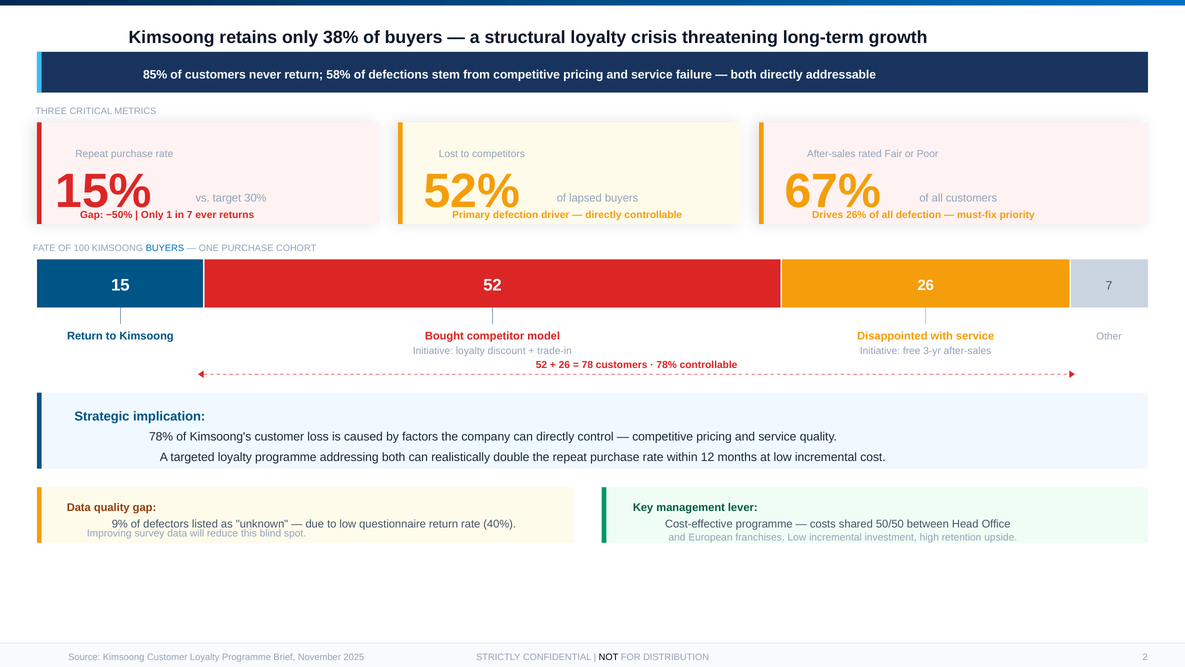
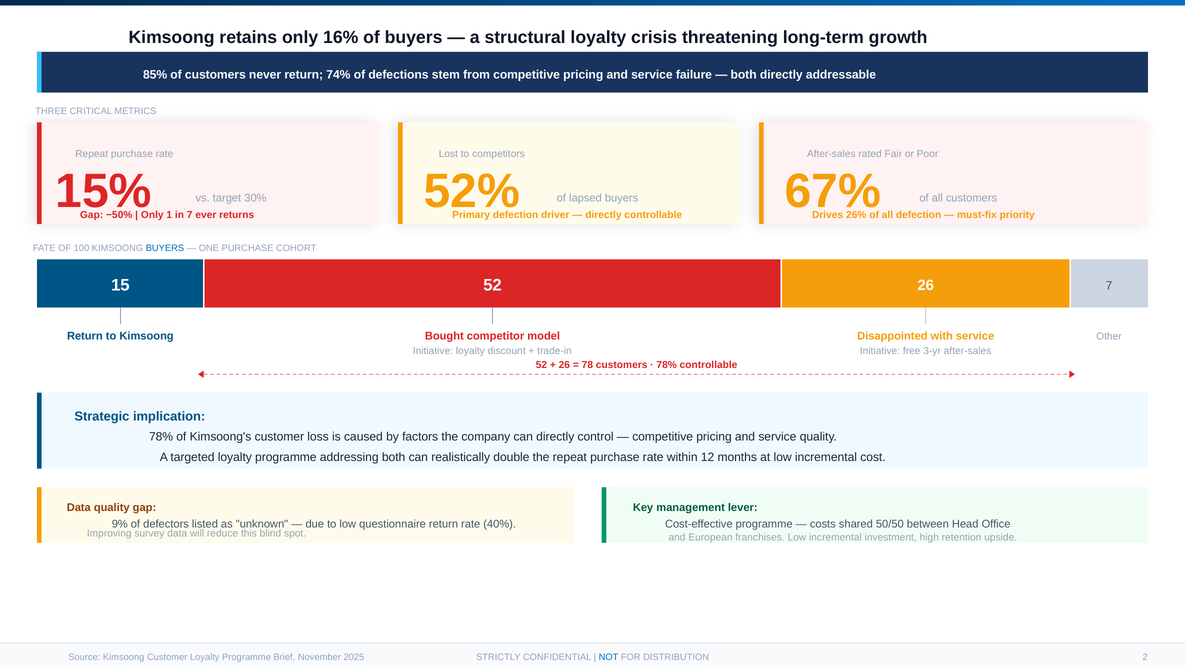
38%: 38% -> 16%
58%: 58% -> 74%
NOT colour: black -> blue
